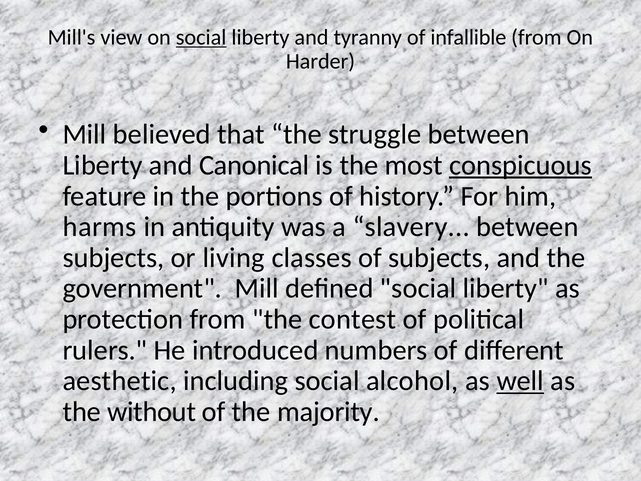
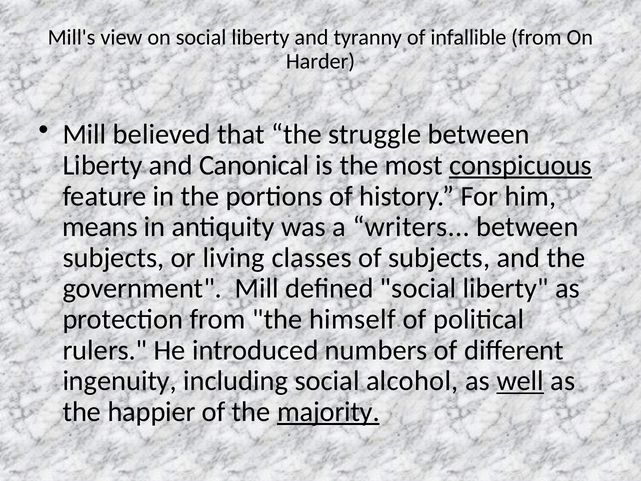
social at (201, 37) underline: present -> none
harms: harms -> means
slavery: slavery -> writers
contest: contest -> himself
aesthetic: aesthetic -> ingenuity
without: without -> happier
majority underline: none -> present
